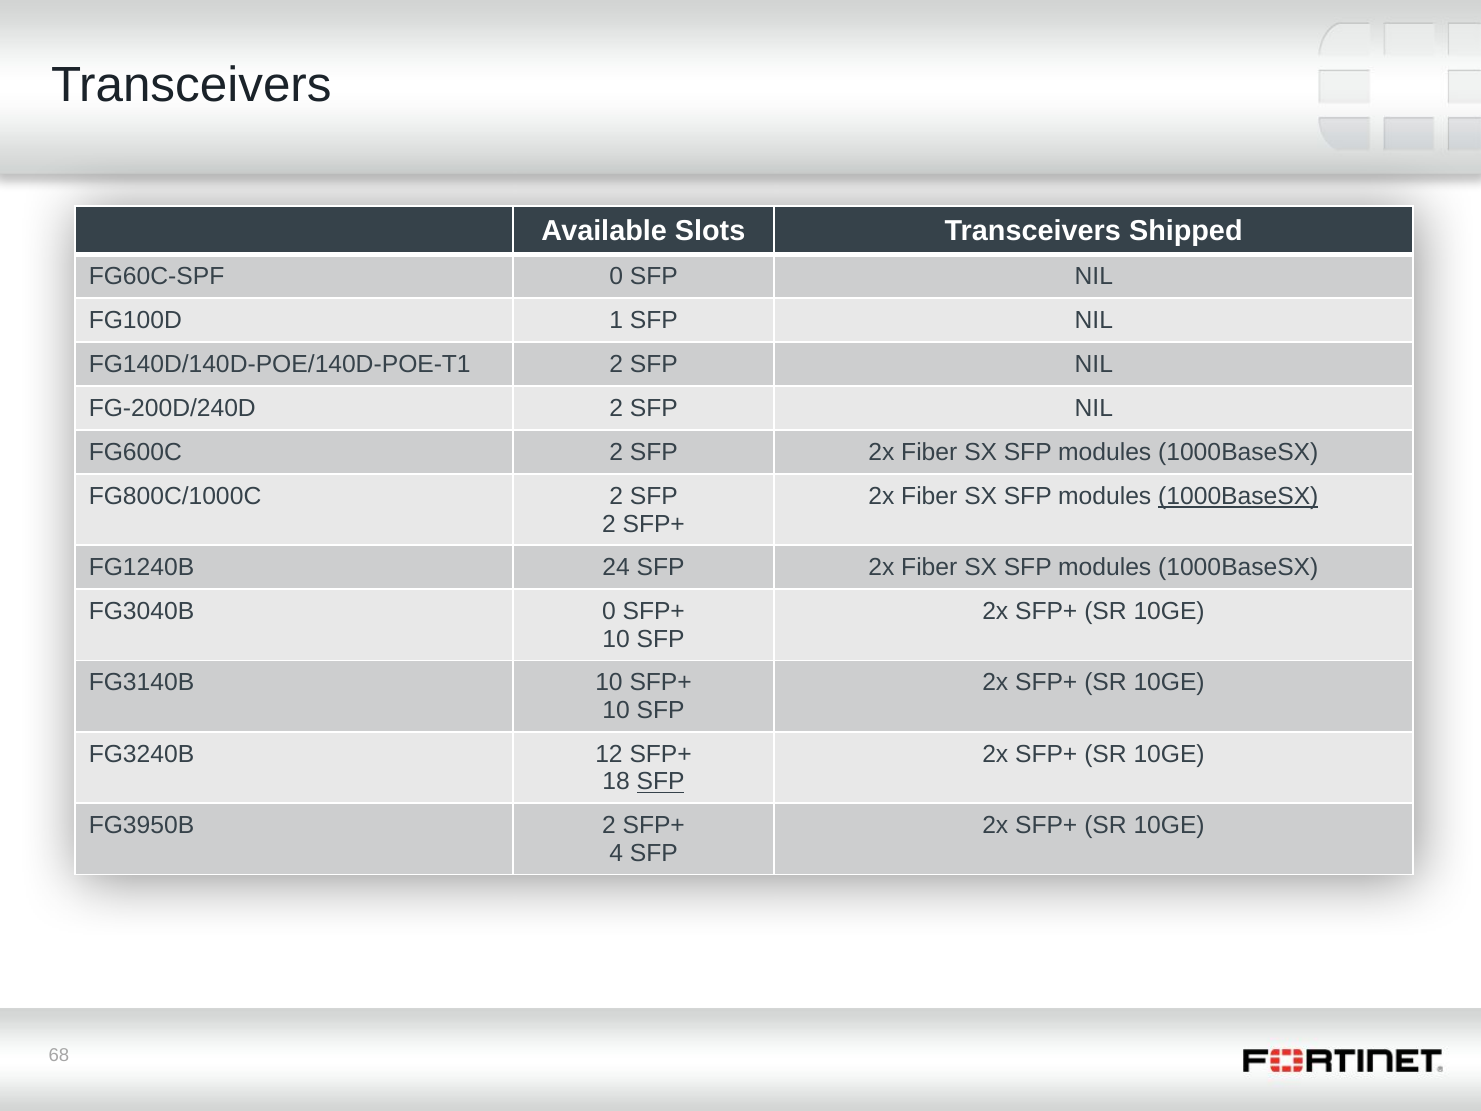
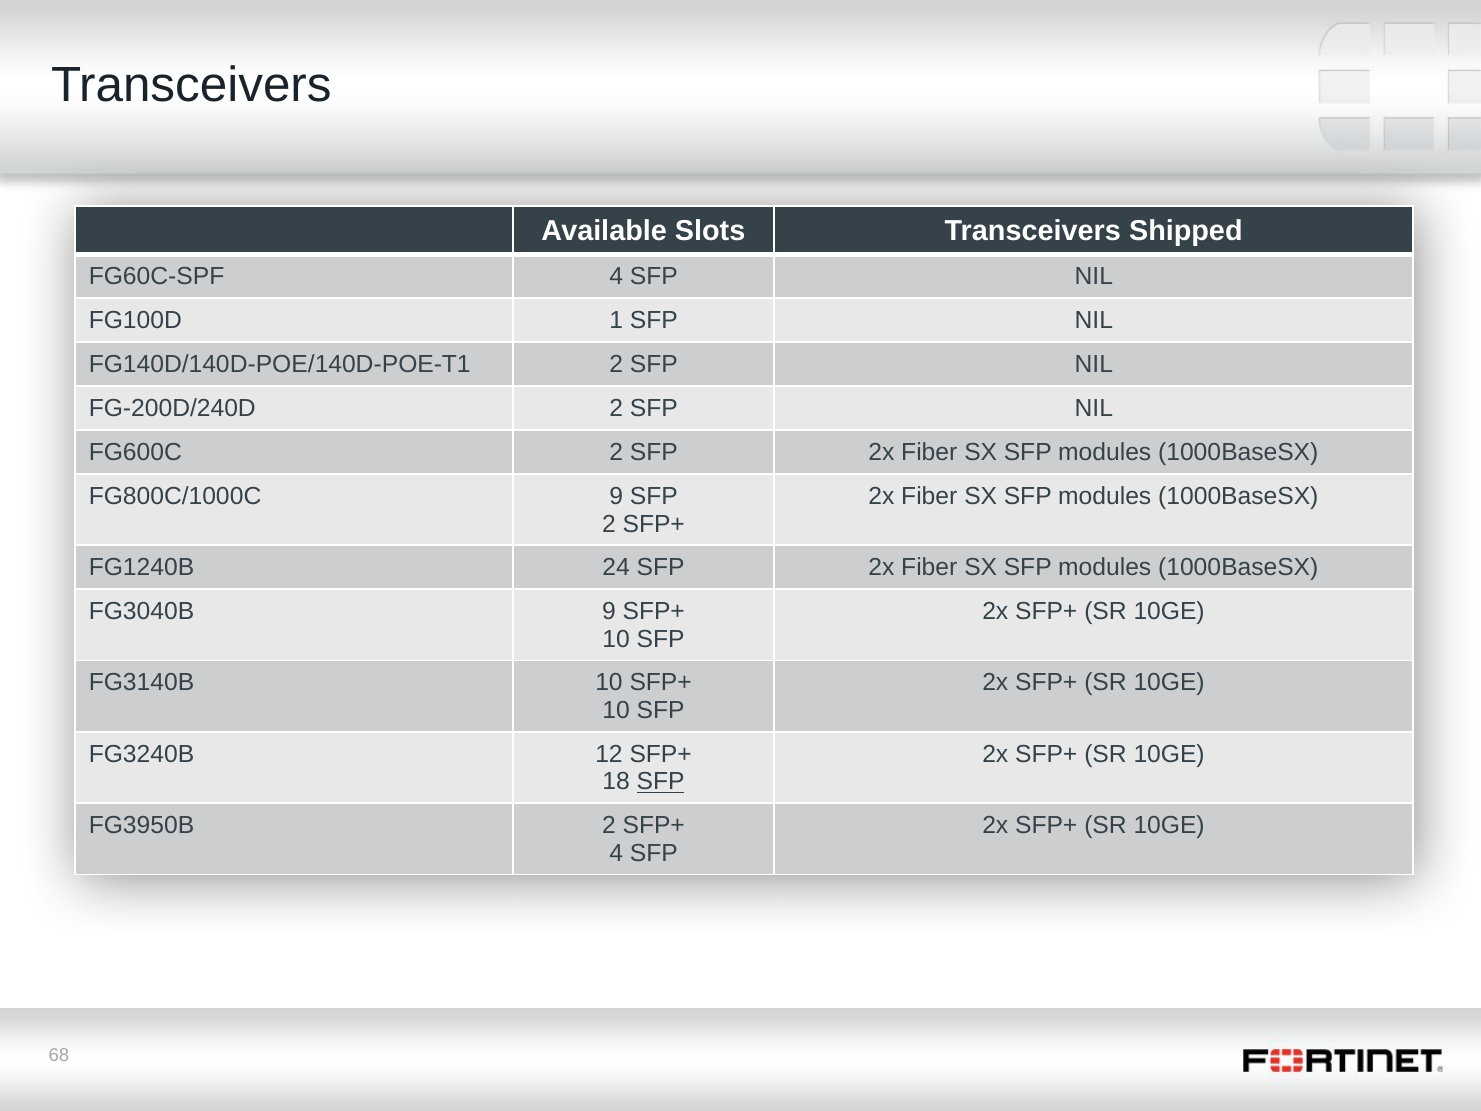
FG60C-SPF 0: 0 -> 4
FG800C/1000C 2: 2 -> 9
1000BaseSX at (1238, 496) underline: present -> none
FG3040B 0: 0 -> 9
